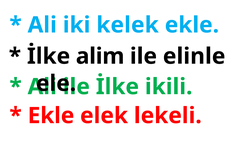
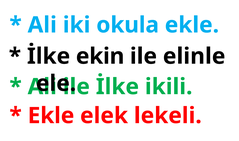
kelek: kelek -> okula
alim: alim -> ekin
